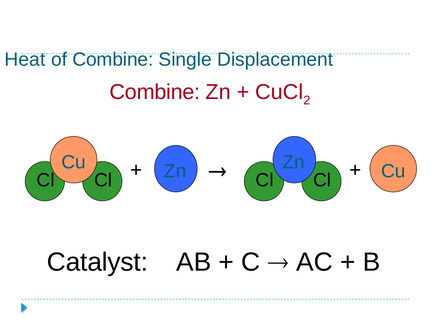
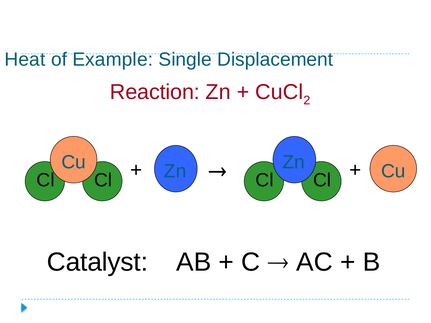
of Combine: Combine -> Example
Combine at (155, 92): Combine -> Reaction
